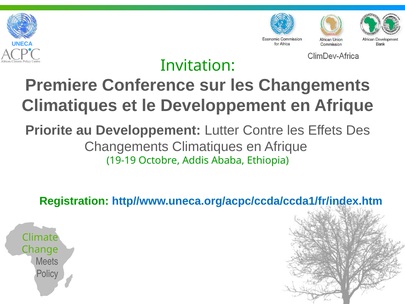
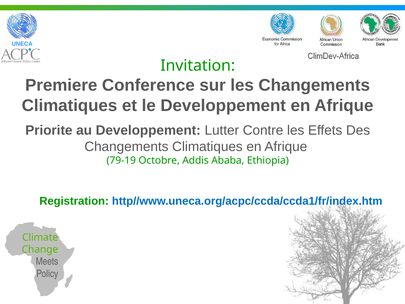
19-19: 19-19 -> 79-19
